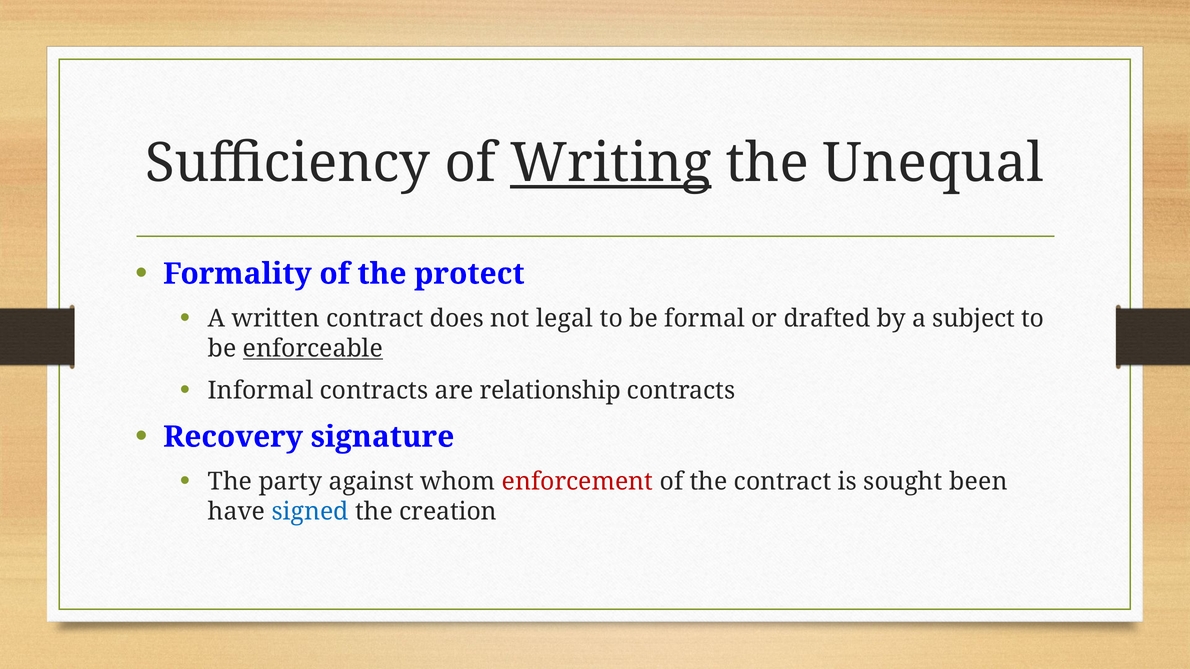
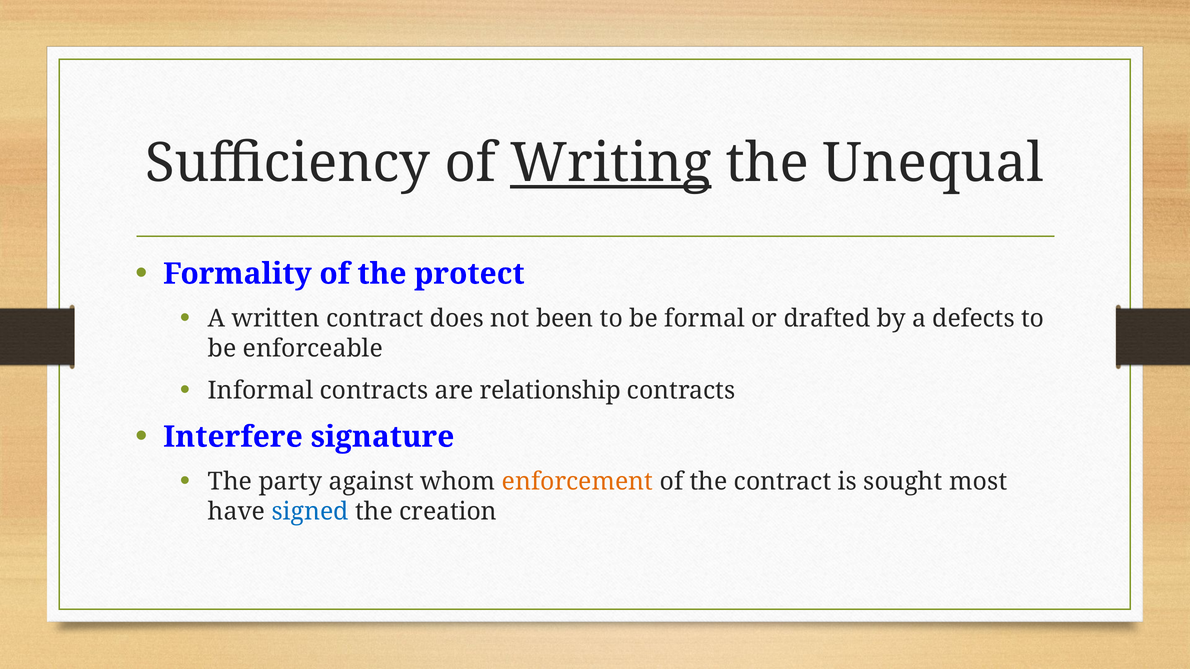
legal: legal -> been
subject: subject -> defects
enforceable underline: present -> none
Recovery: Recovery -> Interfere
enforcement colour: red -> orange
been: been -> most
